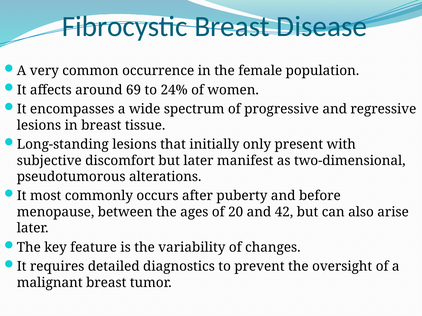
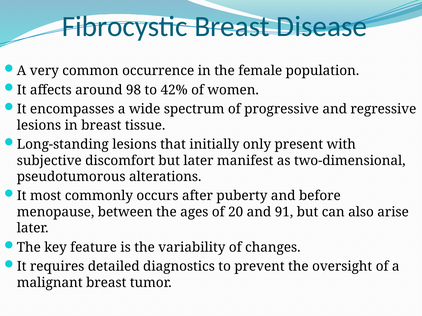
69: 69 -> 98
24%: 24% -> 42%
42: 42 -> 91
